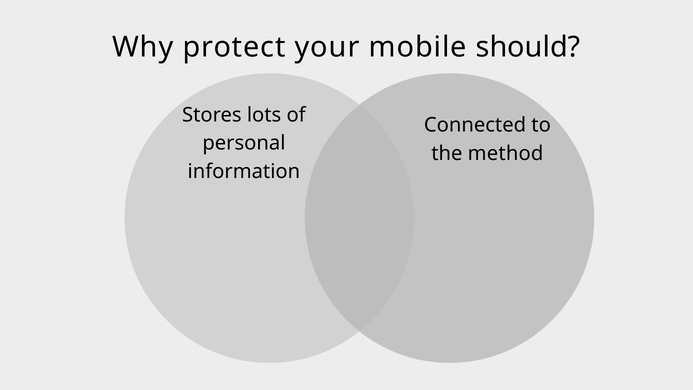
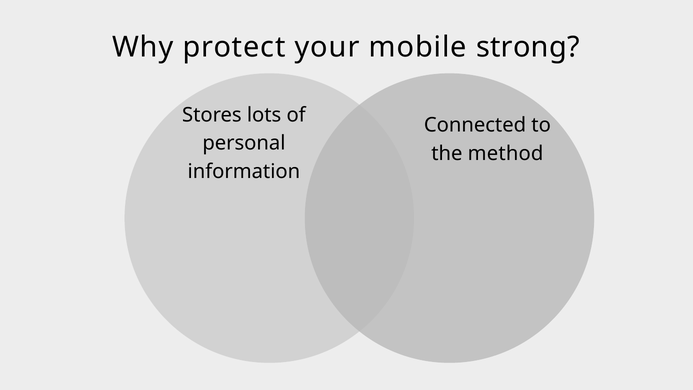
should: should -> strong
